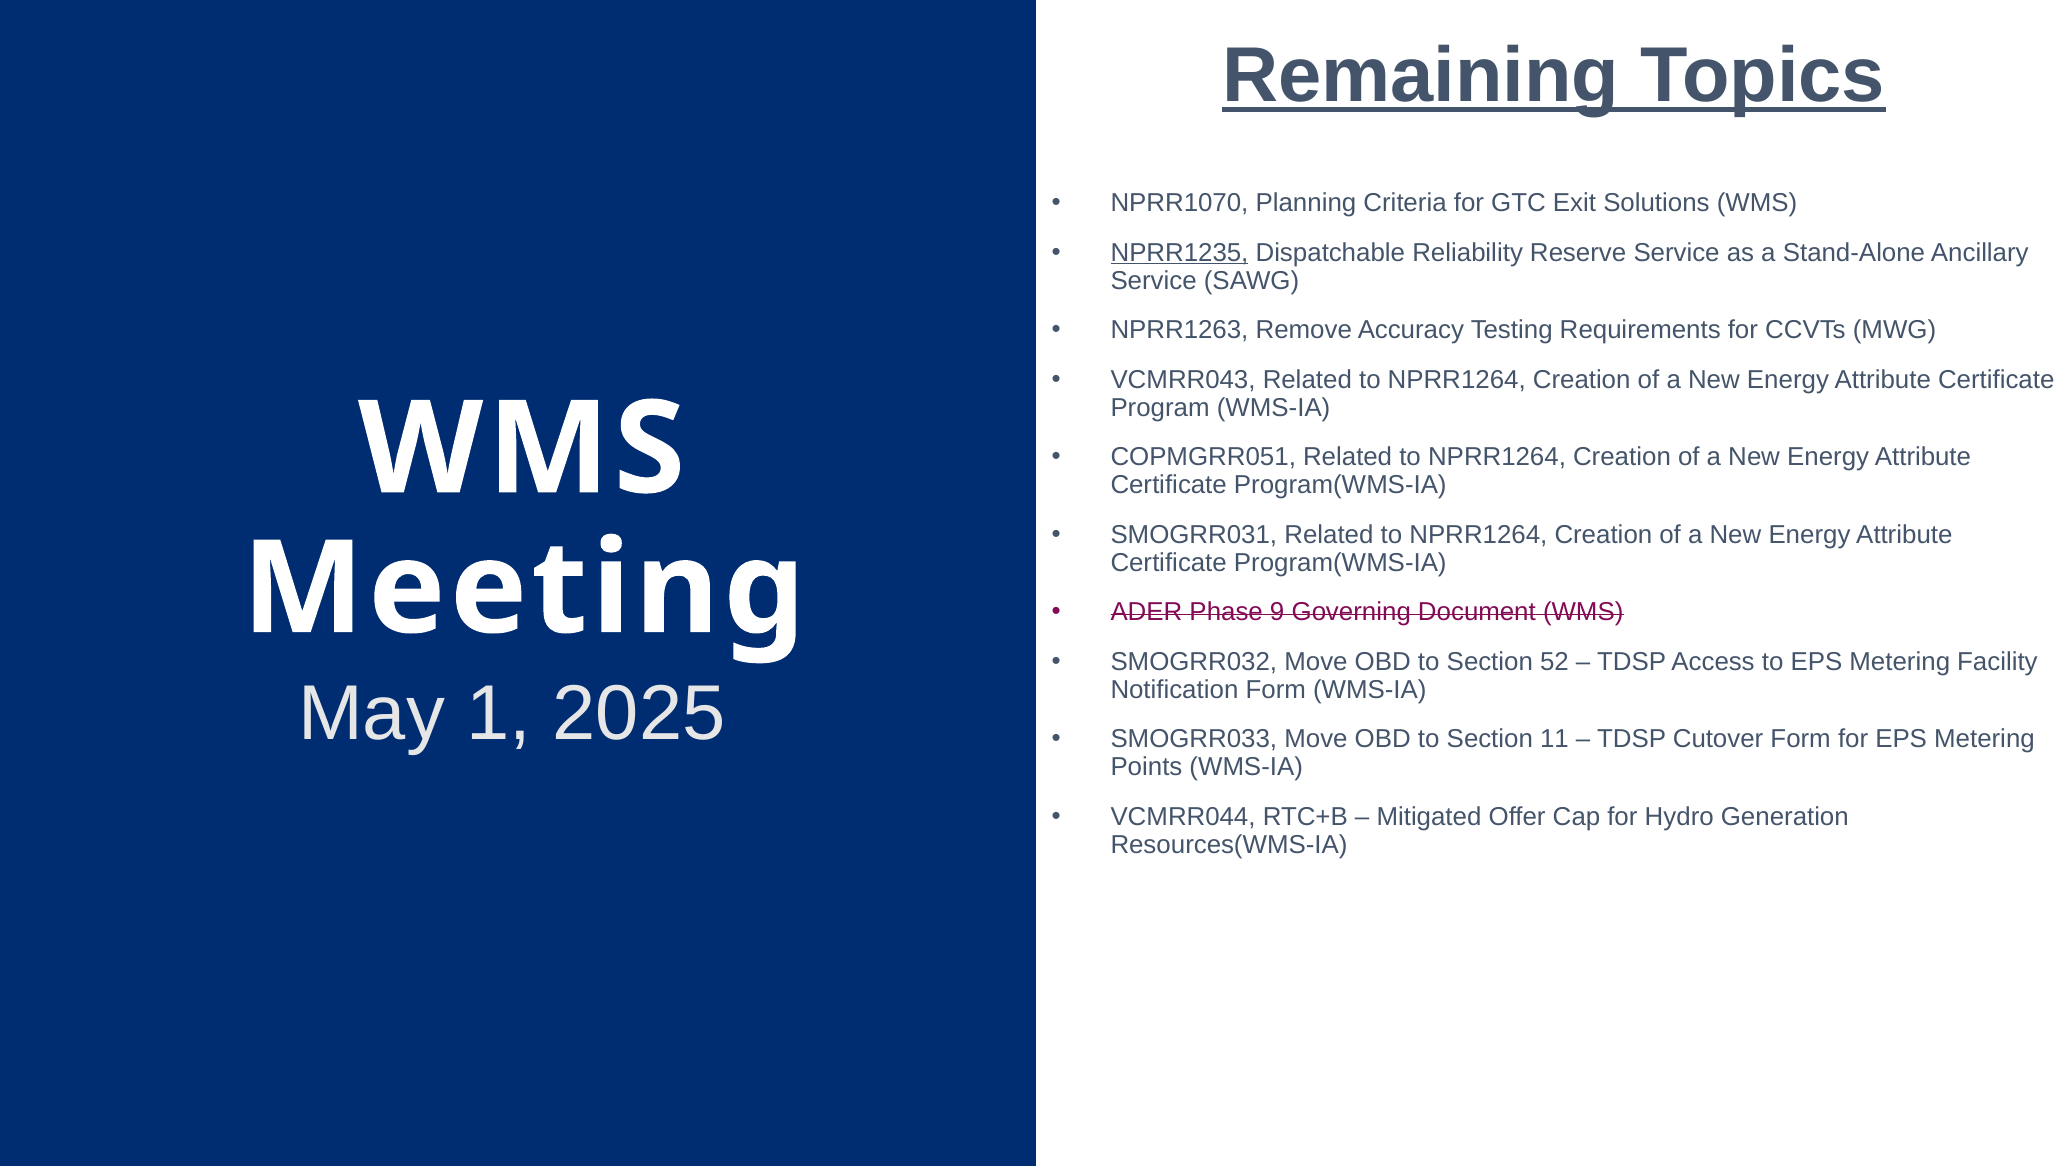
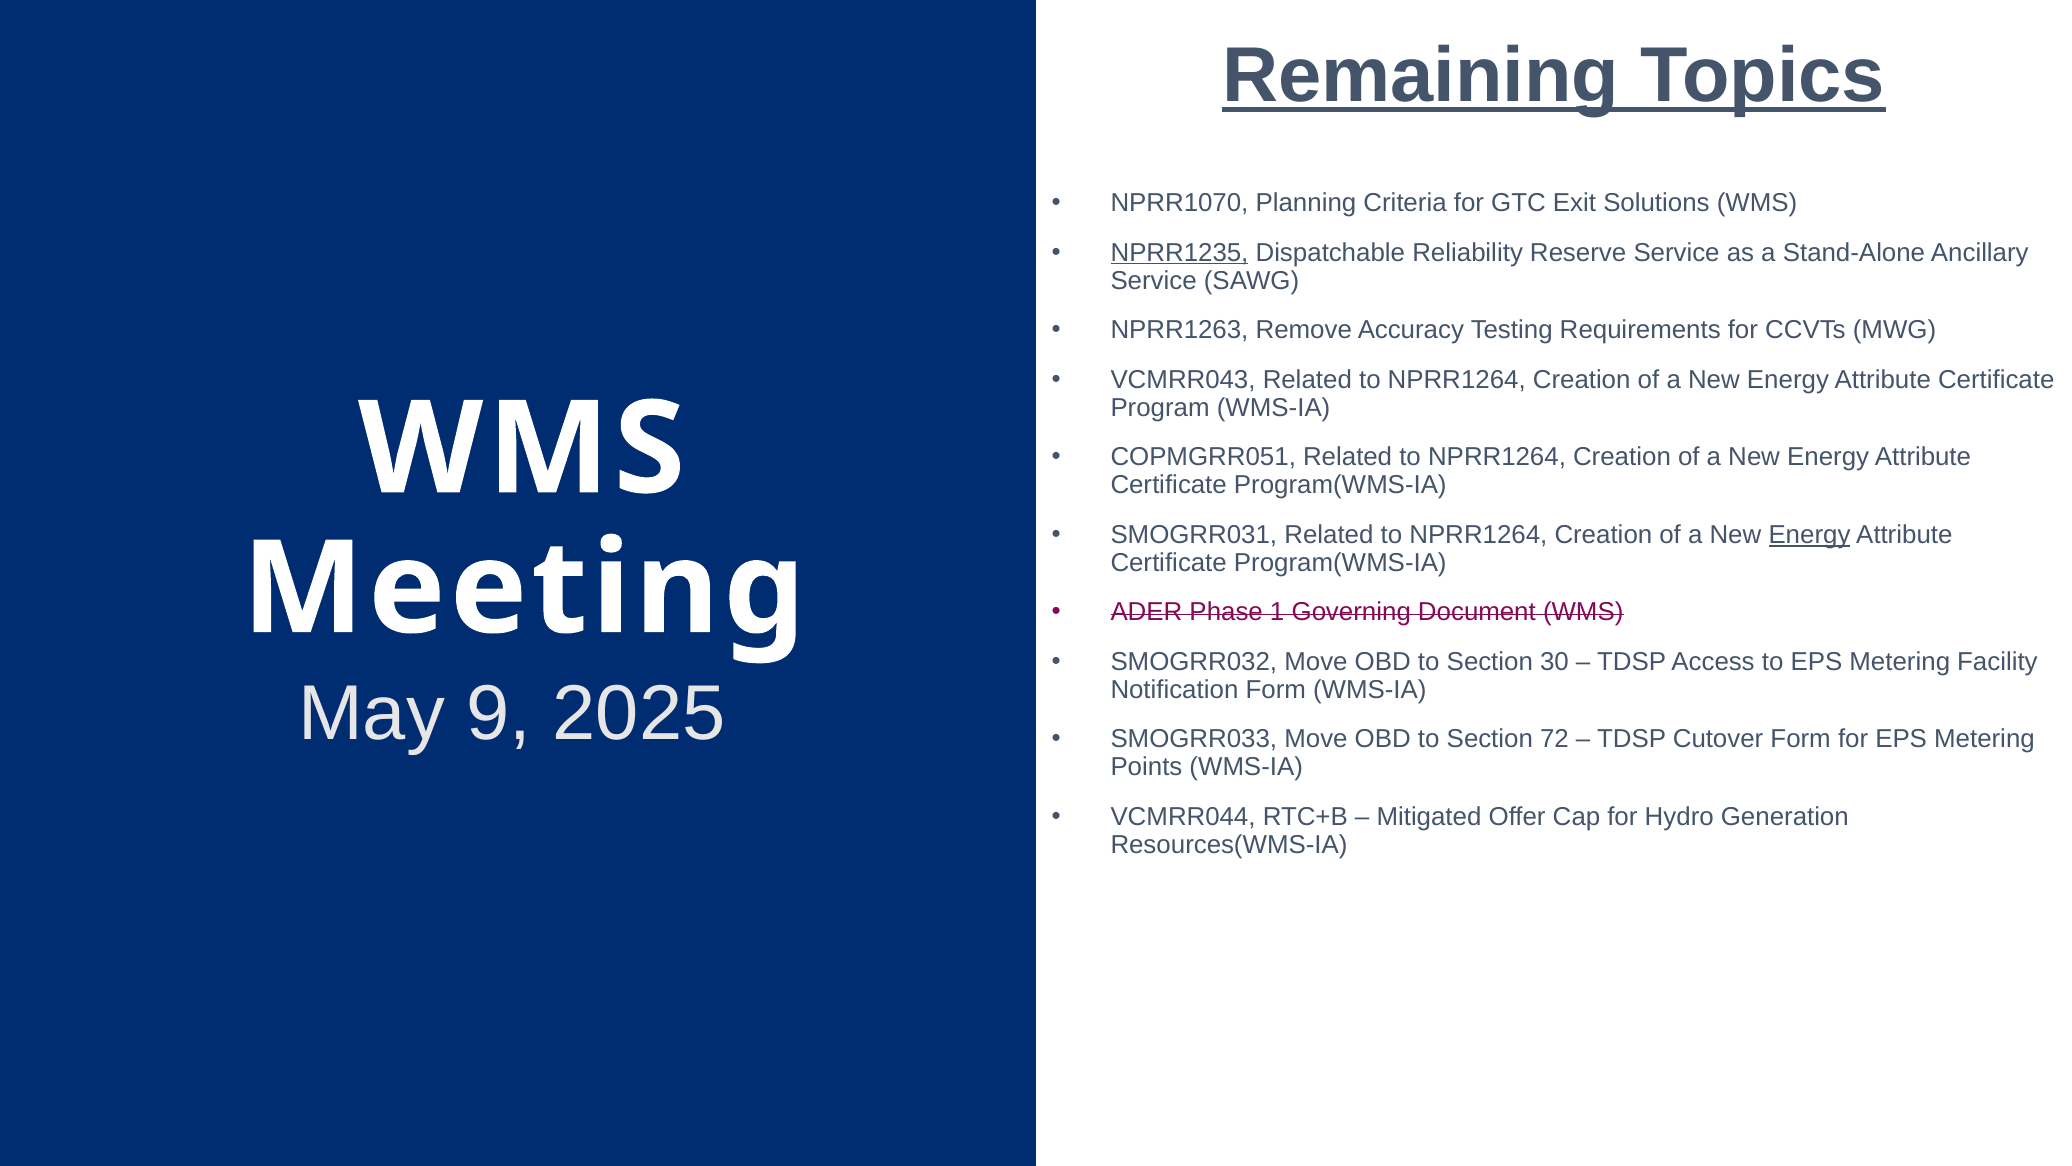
Energy at (1809, 534) underline: none -> present
9: 9 -> 1
52: 52 -> 30
1: 1 -> 9
11: 11 -> 72
